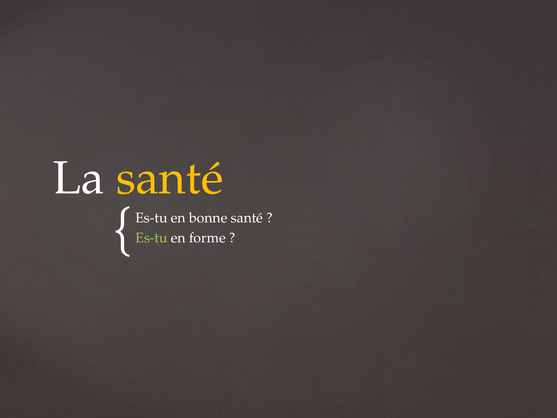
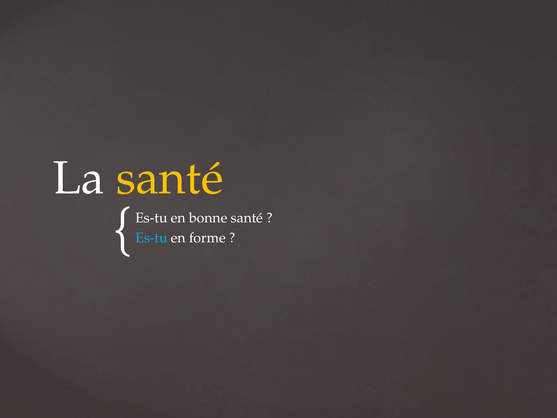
Es-tu at (152, 238) colour: light green -> light blue
